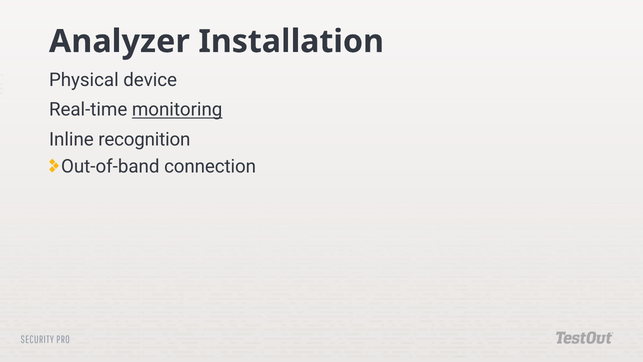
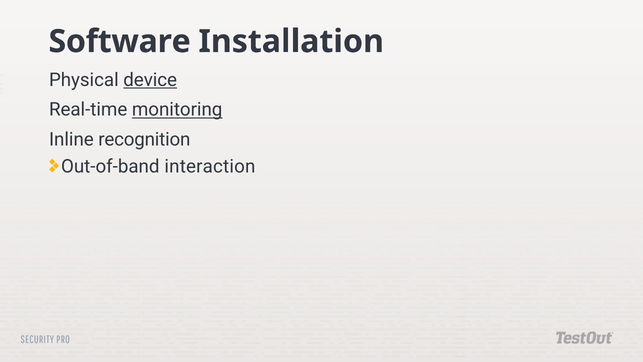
Analyzer: Analyzer -> Software
device underline: none -> present
connection: connection -> interaction
